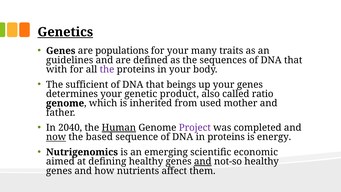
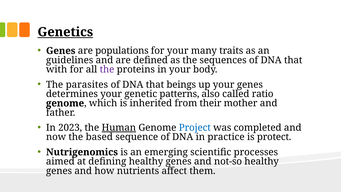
sufficient: sufficient -> parasites
product: product -> patterns
used: used -> their
2040: 2040 -> 2023
Project colour: purple -> blue
now underline: present -> none
in proteins: proteins -> practice
energy: energy -> protect
economic: economic -> processes
and at (203, 161) underline: present -> none
